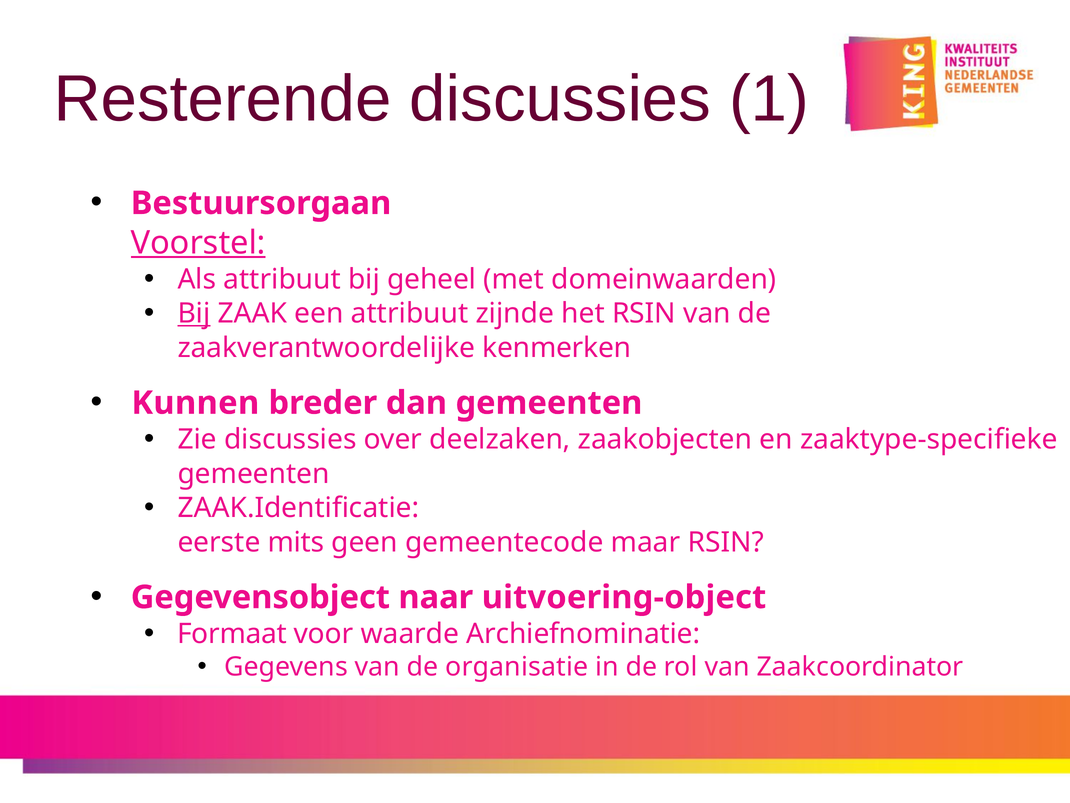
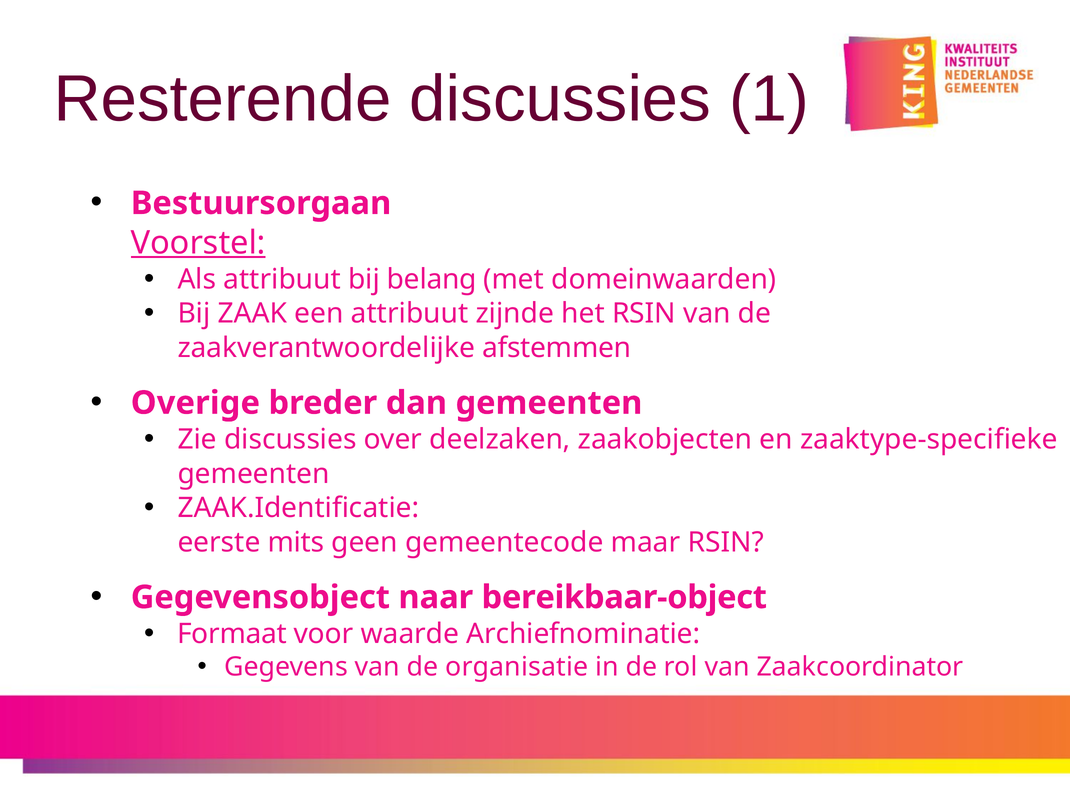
geheel: geheel -> belang
Bij at (194, 313) underline: present -> none
kenmerken: kenmerken -> afstemmen
Kunnen: Kunnen -> Overige
uitvoering-object: uitvoering-object -> bereikbaar-object
